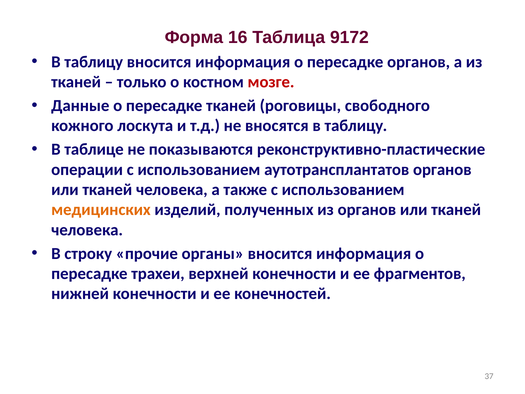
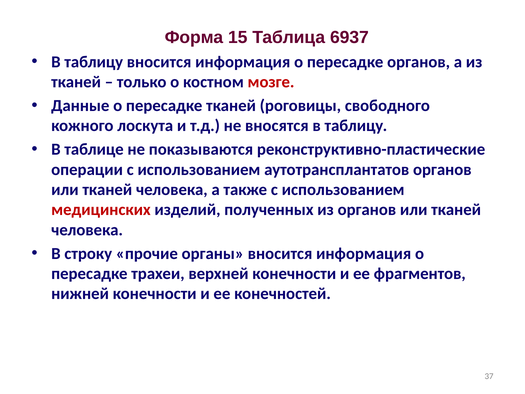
16: 16 -> 15
9172: 9172 -> 6937
медицинских colour: orange -> red
